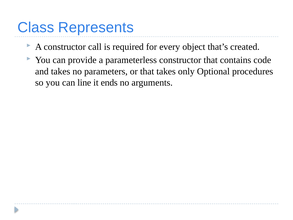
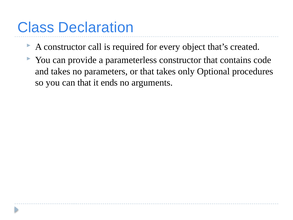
Represents: Represents -> Declaration
can line: line -> that
